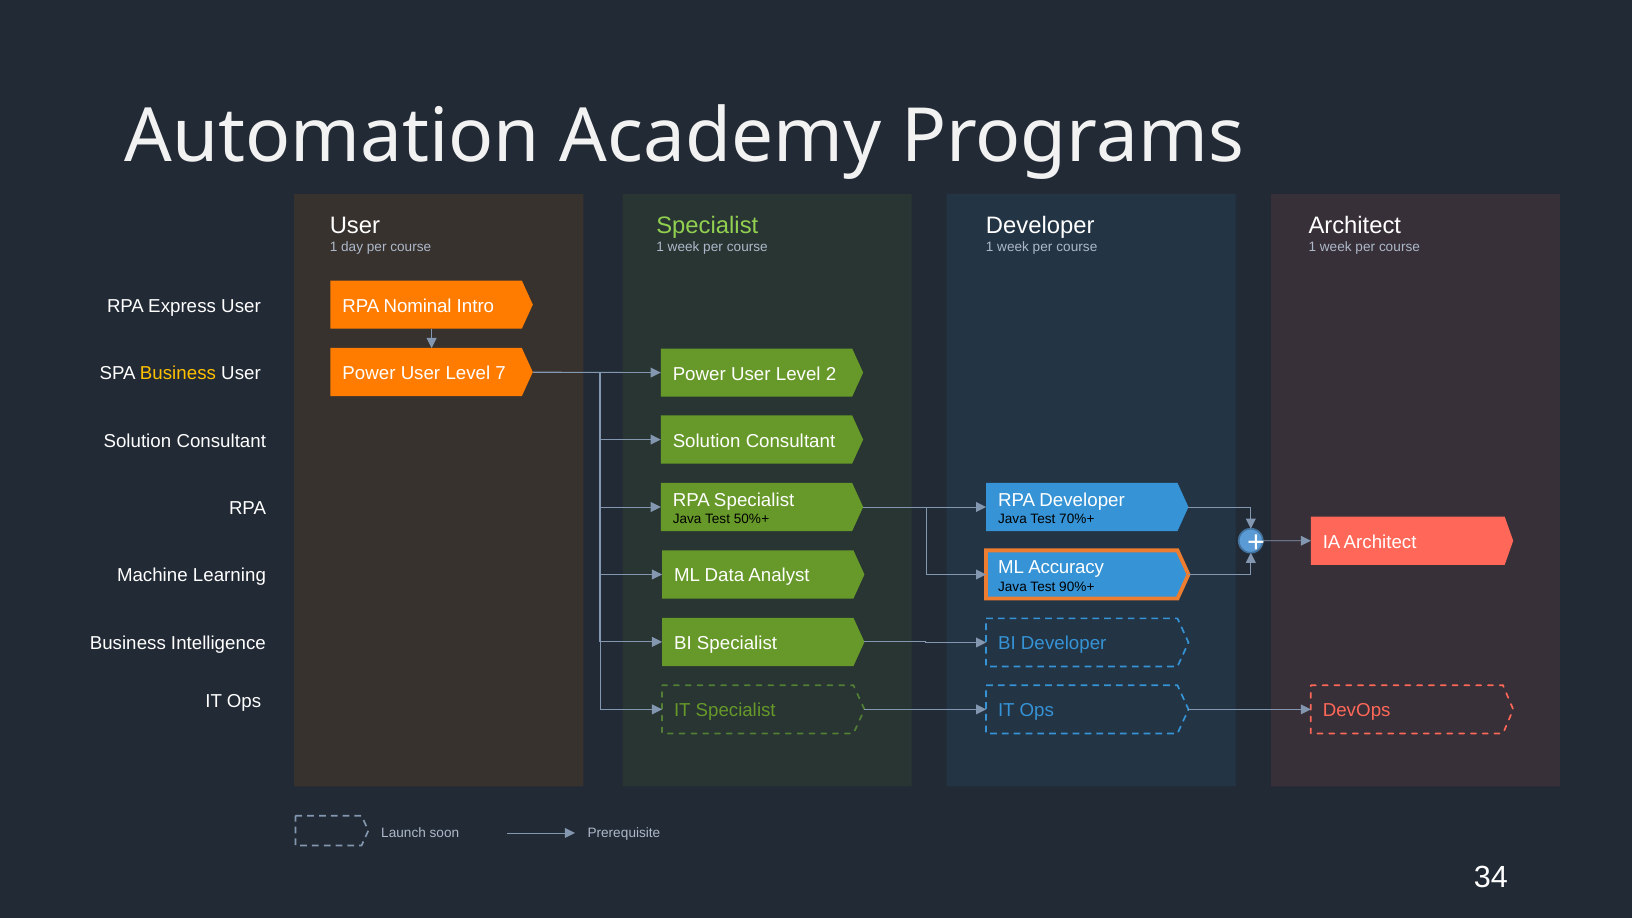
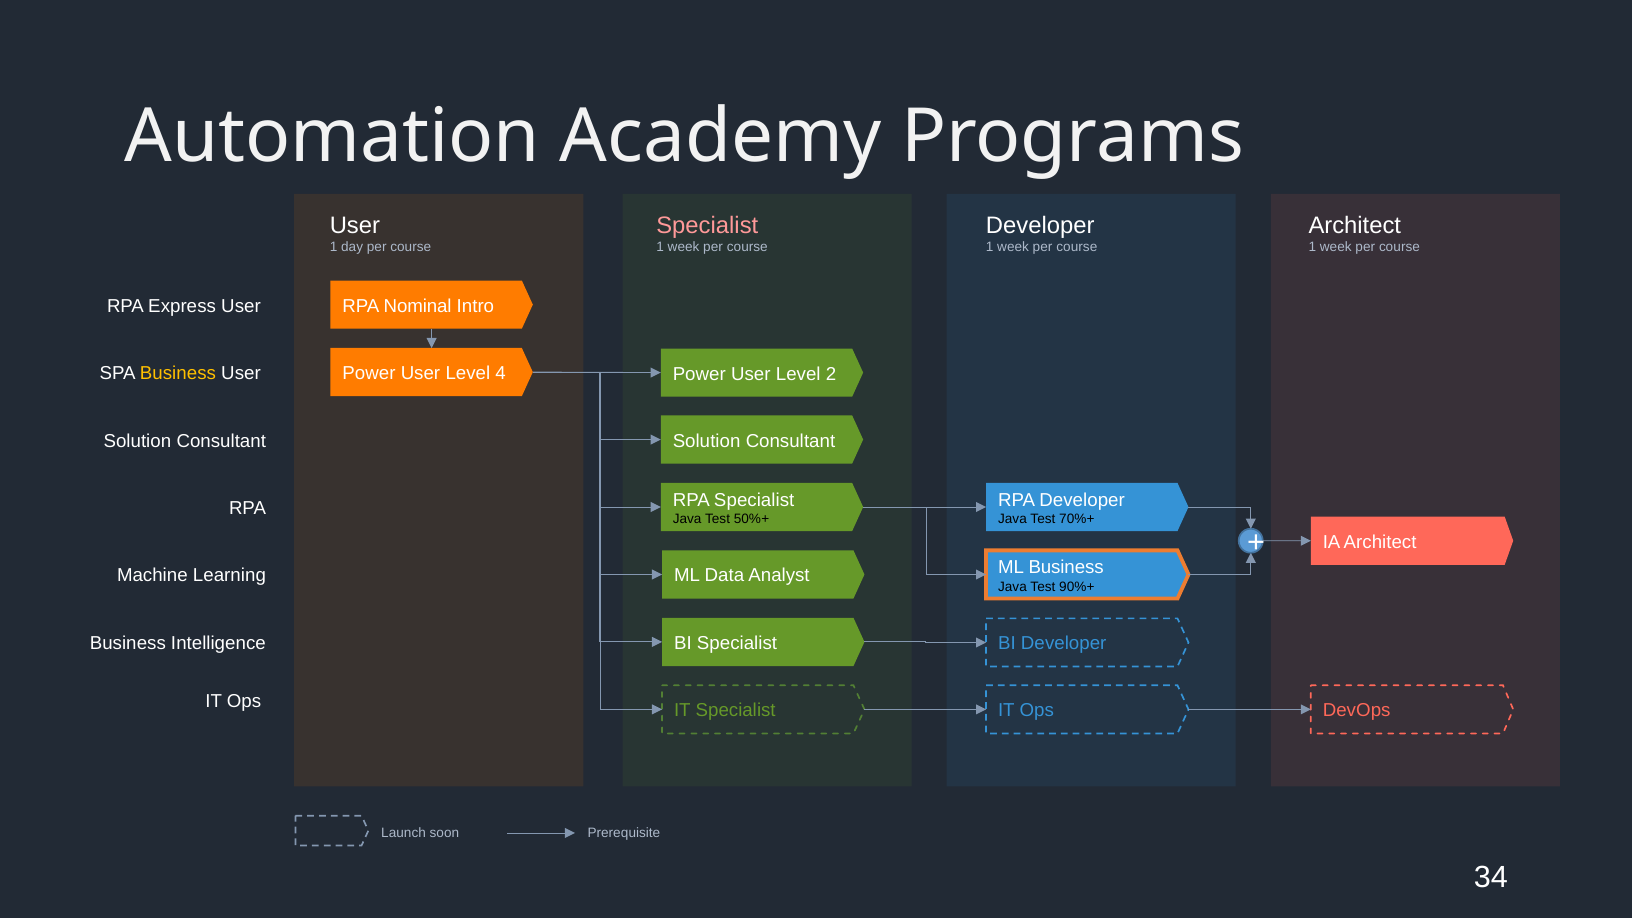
Specialist at (707, 225) colour: light green -> pink
7: 7 -> 4
ML Accuracy: Accuracy -> Business
